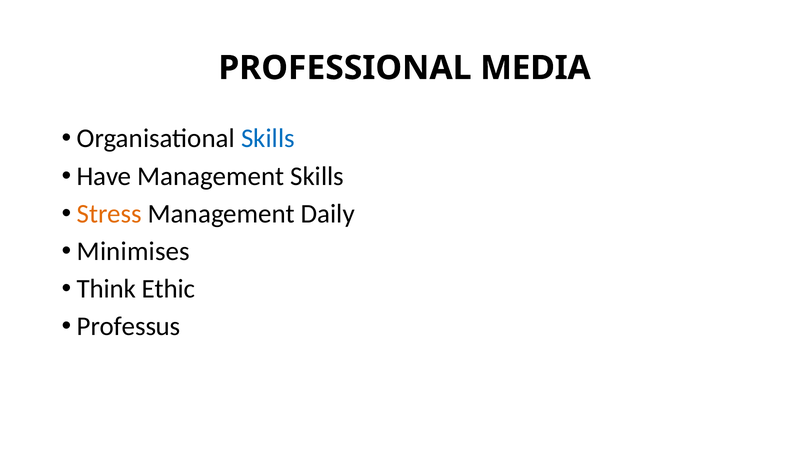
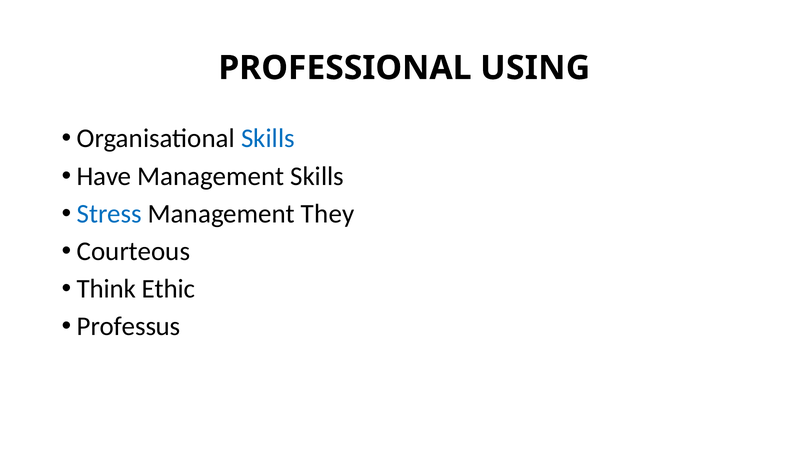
MEDIA: MEDIA -> USING
Stress colour: orange -> blue
Daily: Daily -> They
Minimises: Minimises -> Courteous
